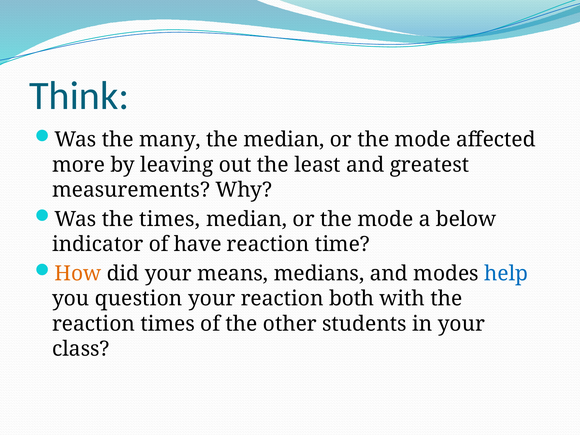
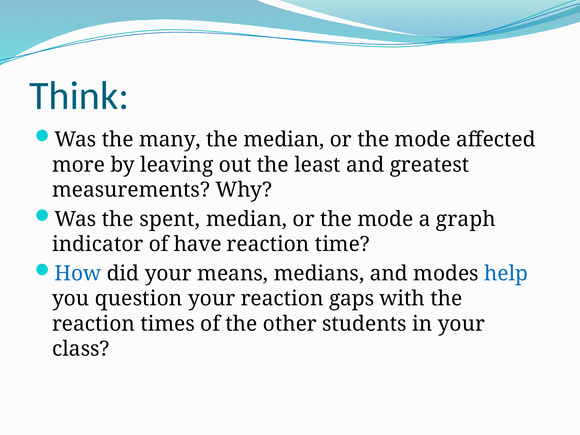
the times: times -> spent
below: below -> graph
How colour: orange -> blue
both: both -> gaps
